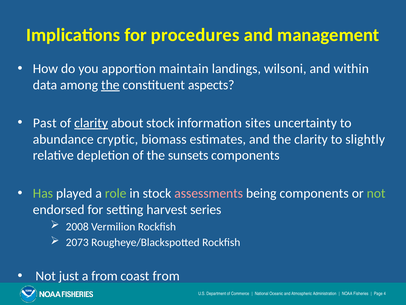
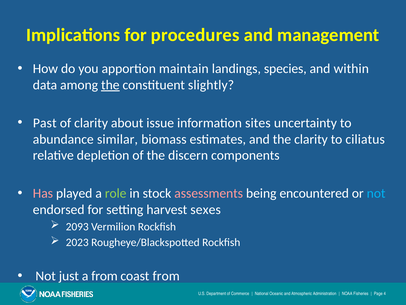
wilsoni: wilsoni -> species
aspects: aspects -> slightly
clarity at (91, 123) underline: present -> none
about stock: stock -> issue
cryptic: cryptic -> similar
slightly: slightly -> ciliatus
sunsets: sunsets -> discern
Has colour: light green -> pink
being components: components -> encountered
not at (376, 193) colour: light green -> light blue
series: series -> sexes
2008: 2008 -> 2093
2073: 2073 -> 2023
